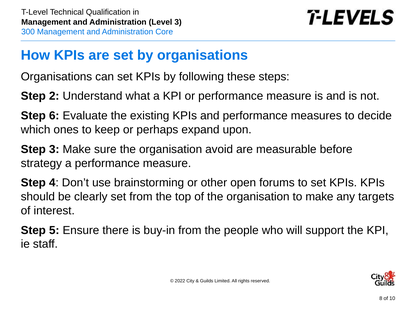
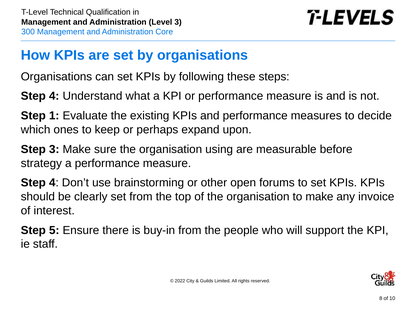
2 at (54, 96): 2 -> 4
6: 6 -> 1
avoid: avoid -> using
targets: targets -> invoice
